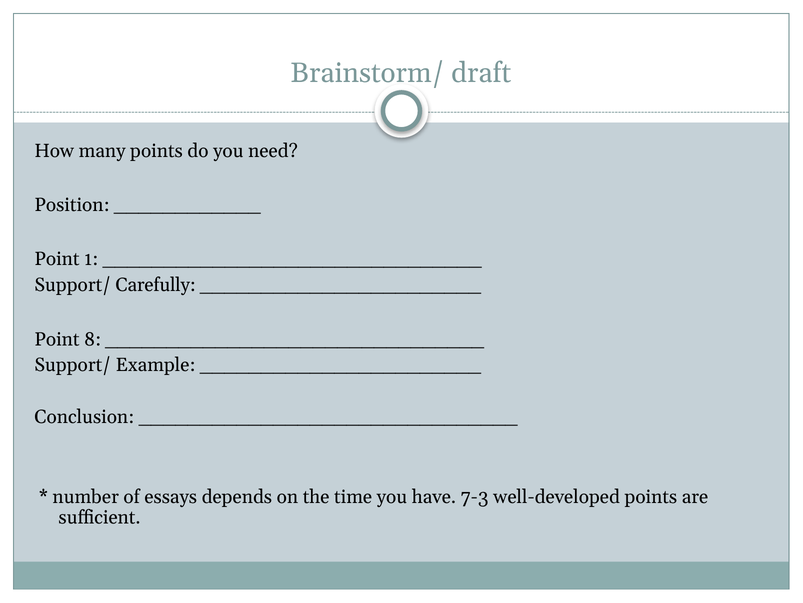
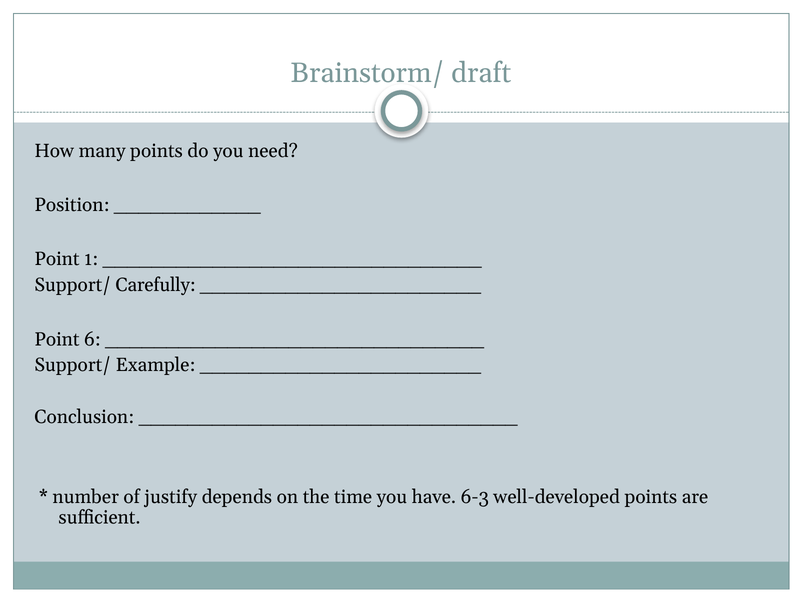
8: 8 -> 6
essays: essays -> justify
7-3: 7-3 -> 6-3
